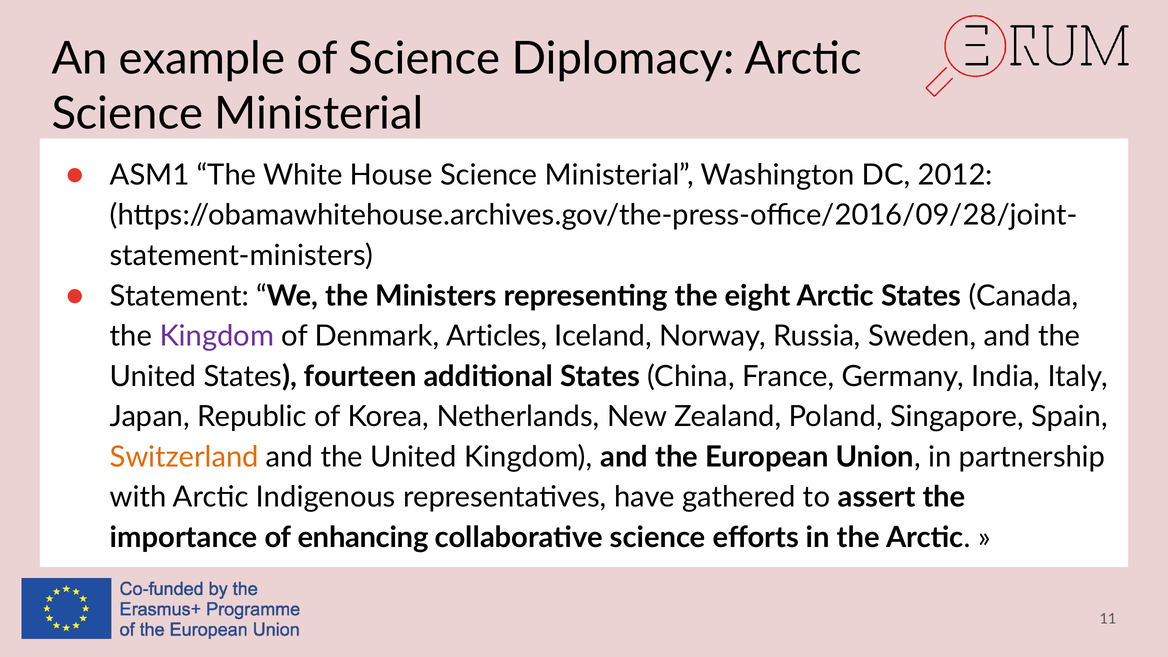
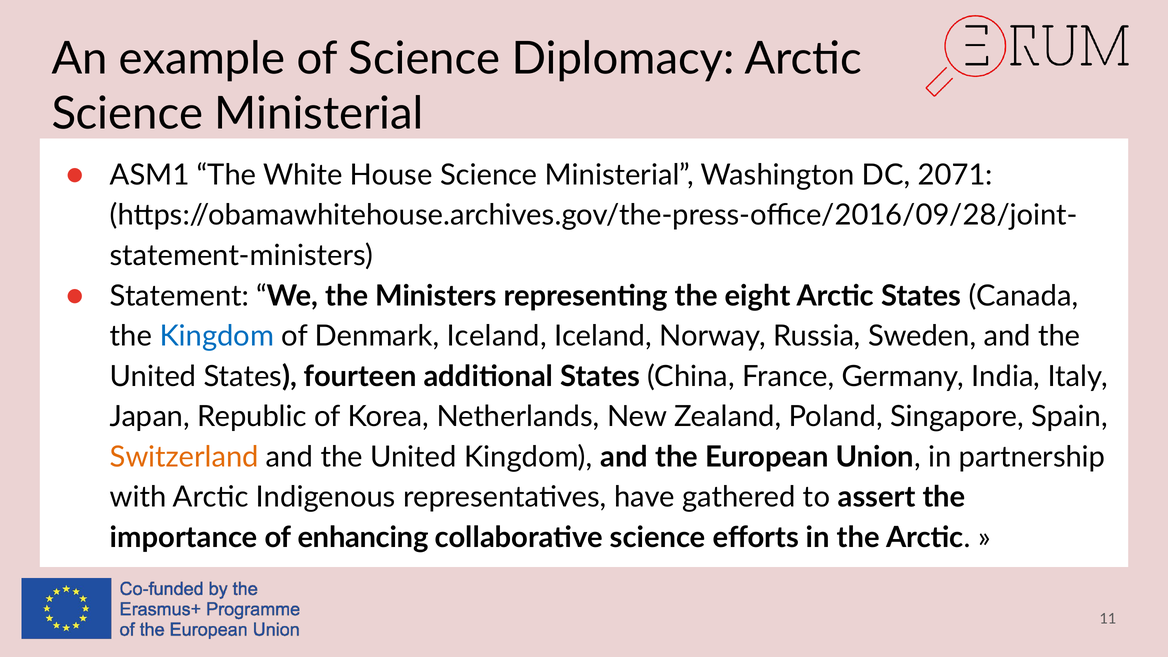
2012: 2012 -> 2071
Kingdom at (217, 336) colour: purple -> blue
Denmark Articles: Articles -> Iceland
